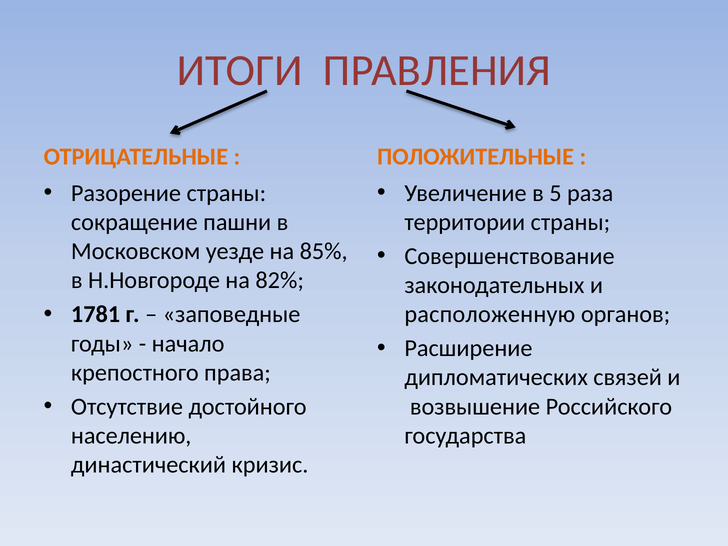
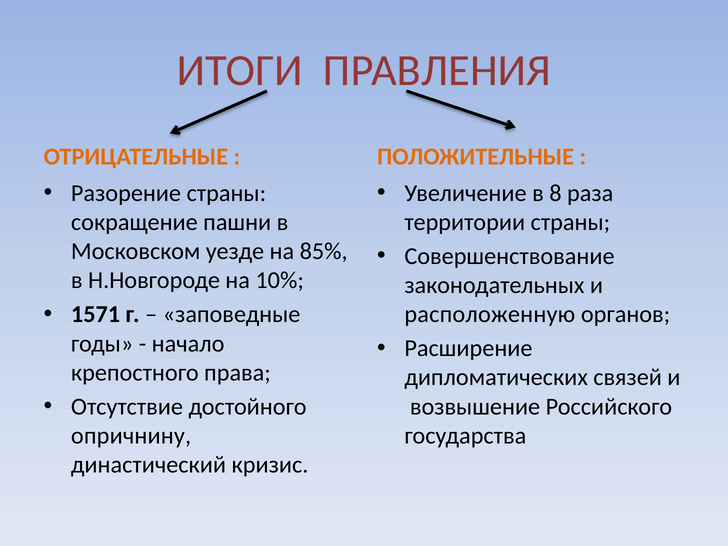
5: 5 -> 8
82%: 82% -> 10%
1781: 1781 -> 1571
населению: населению -> опричнину
